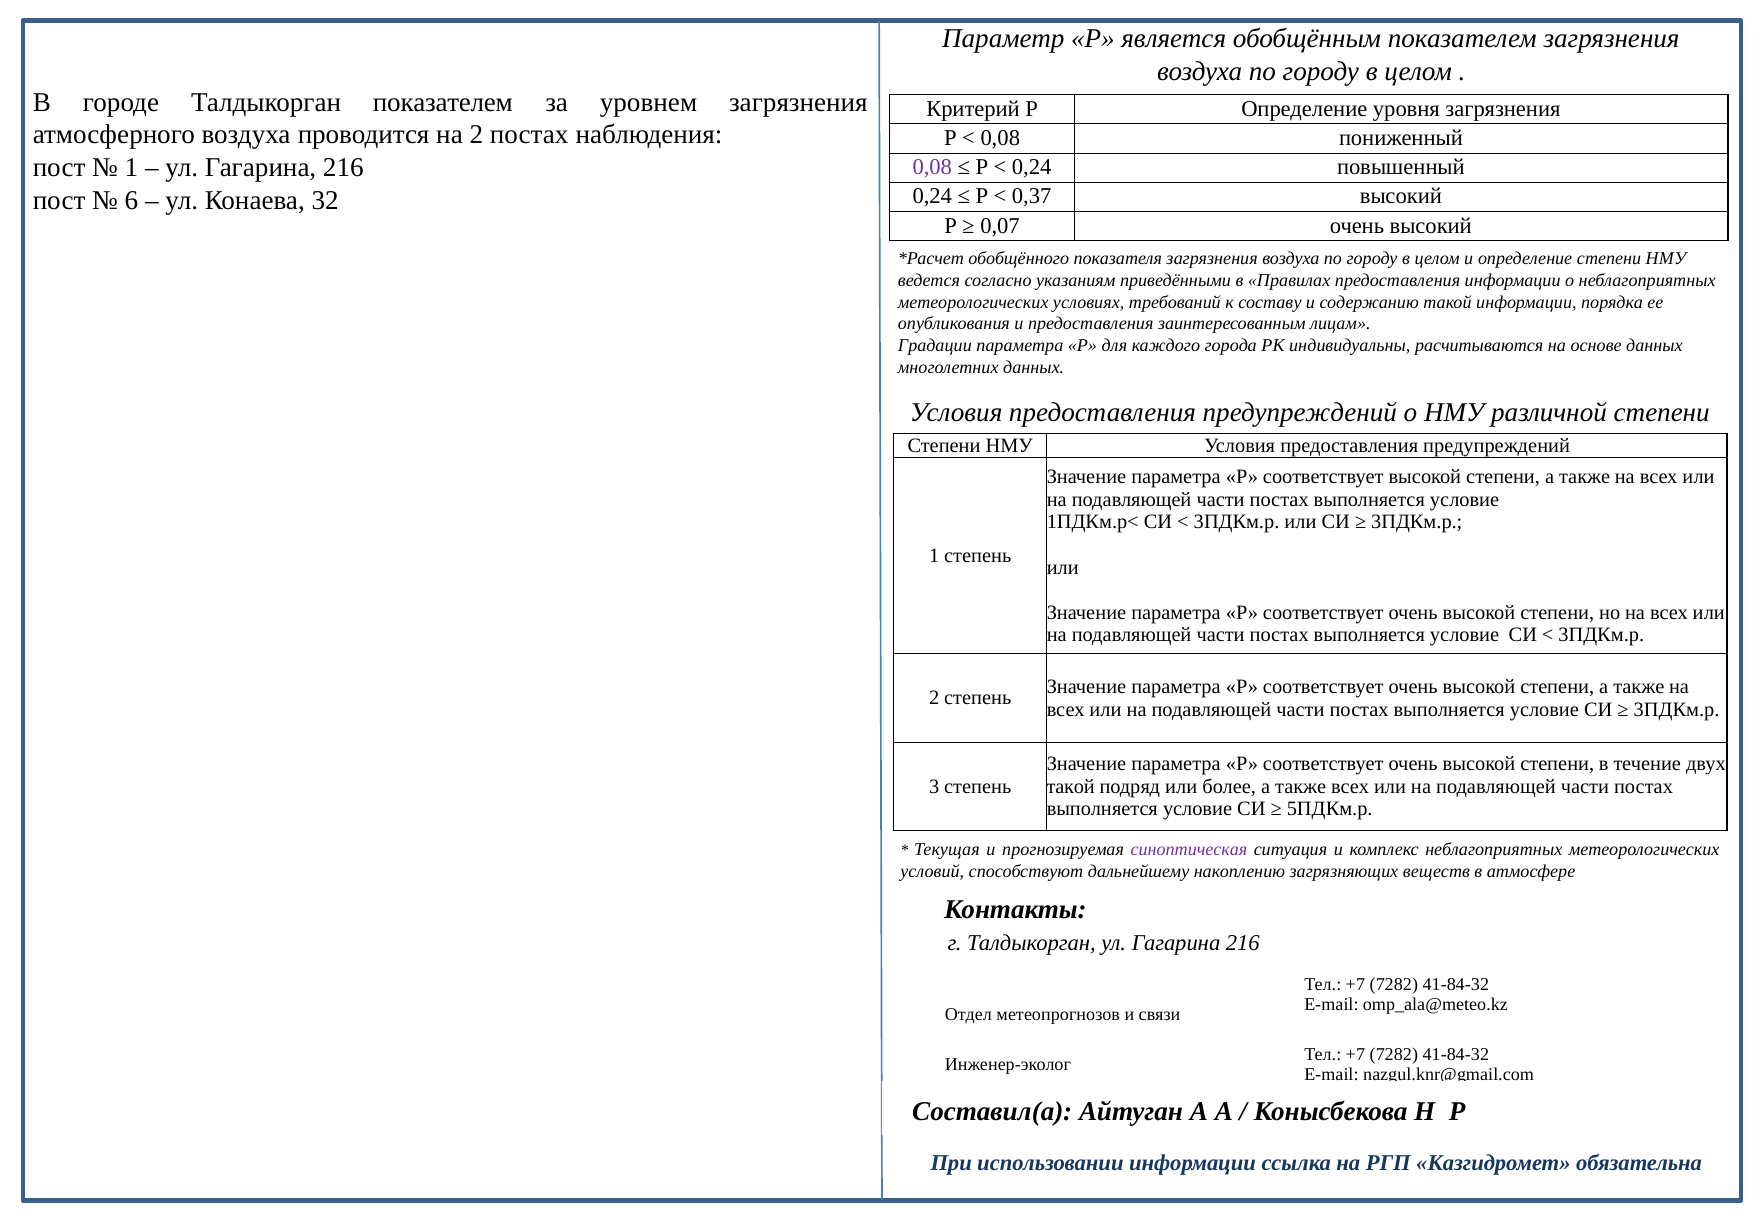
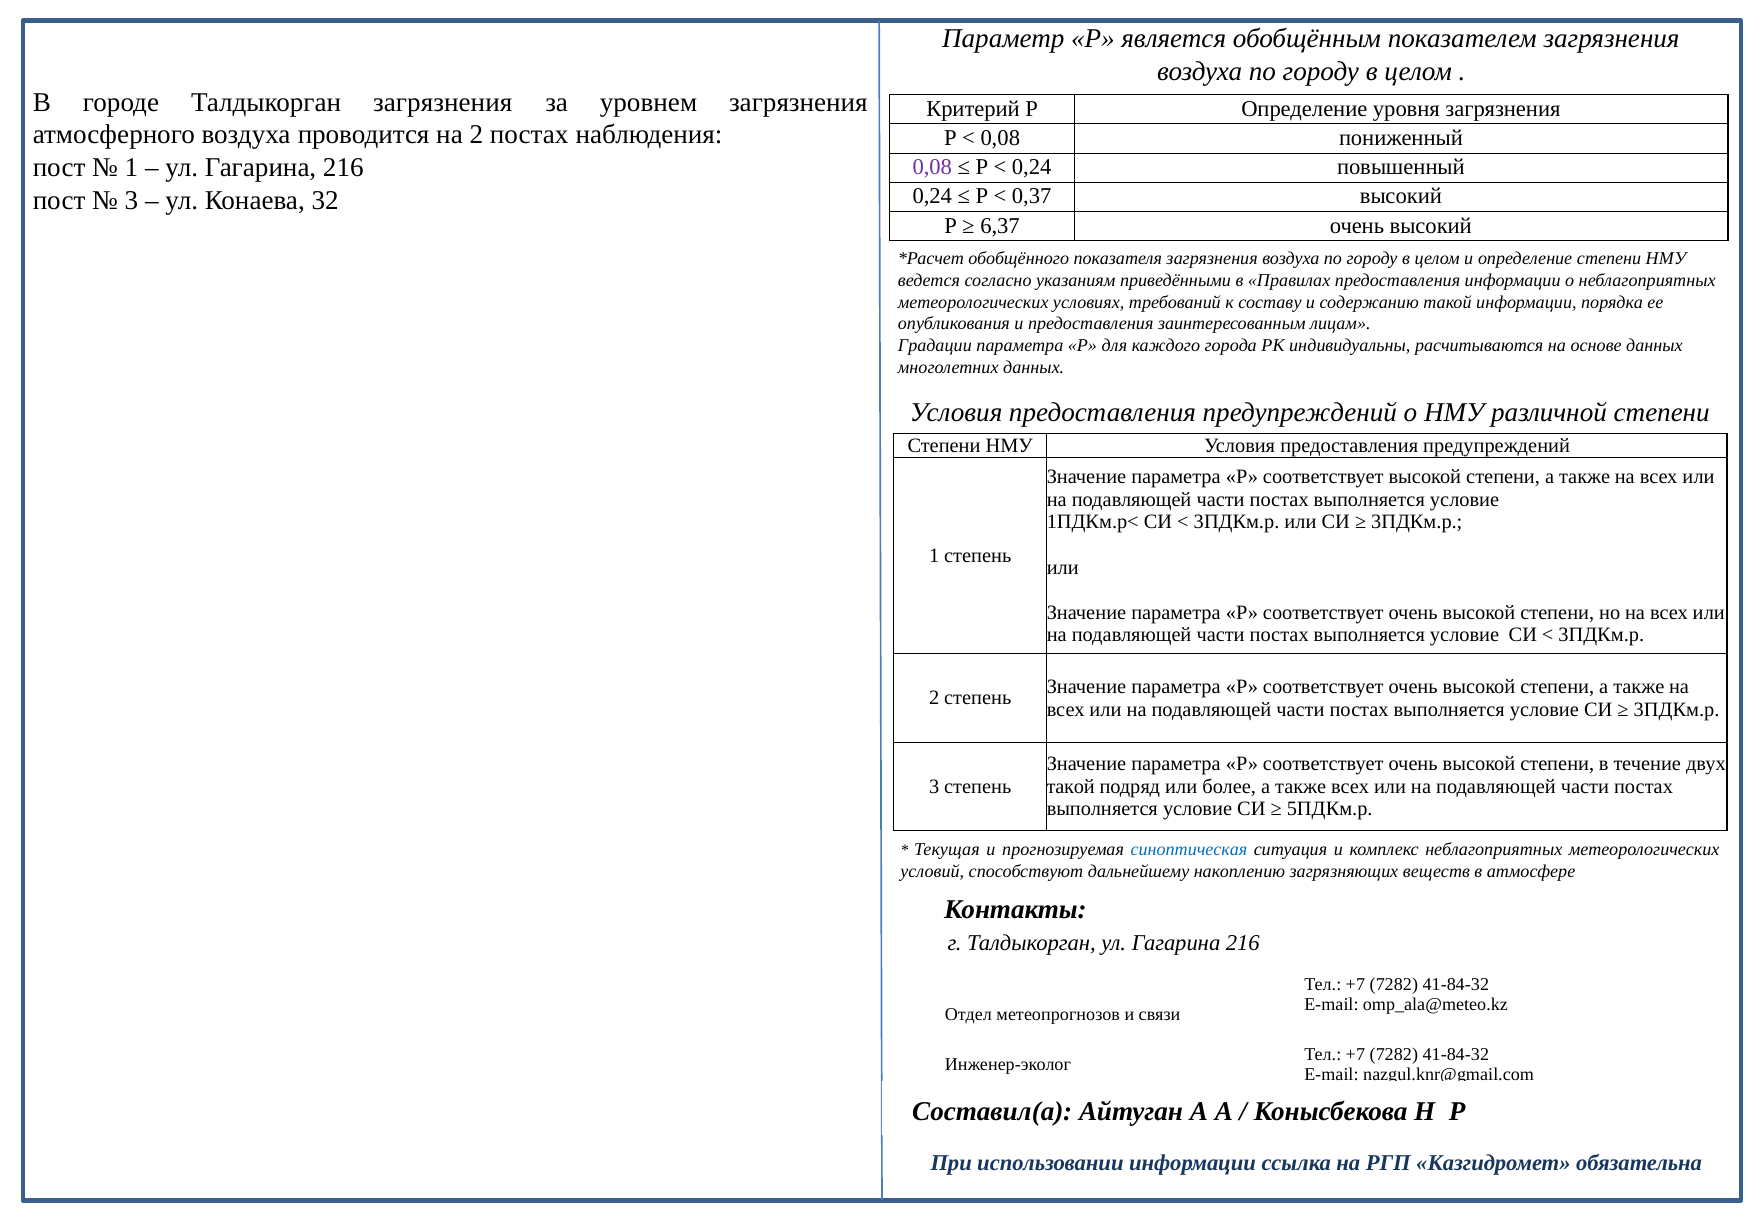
Талдыкорган показателем: показателем -> загрязнения
6 at (131, 200): 6 -> 3
0,07: 0,07 -> 6,37
синоптическая colour: purple -> blue
